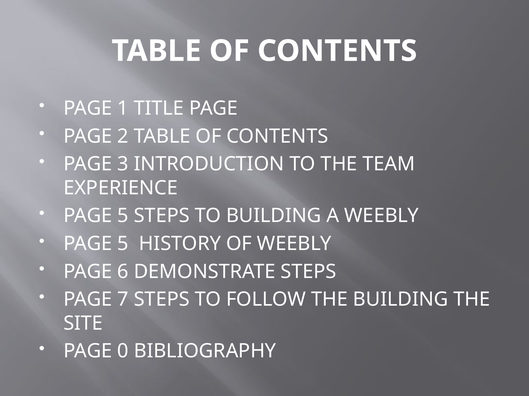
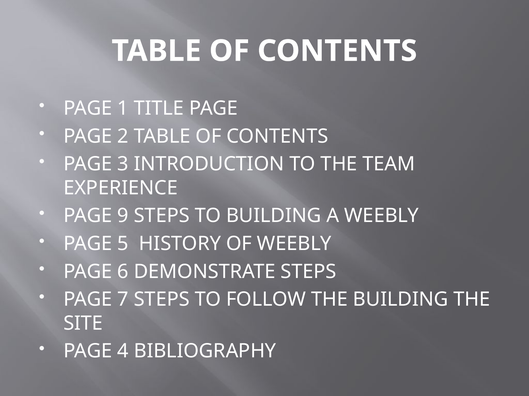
5 at (123, 216): 5 -> 9
0: 0 -> 4
